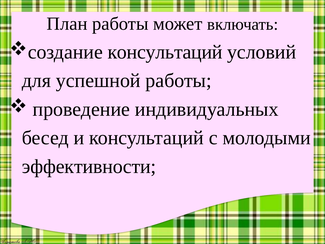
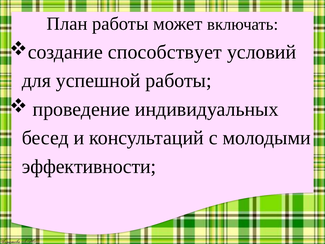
создание консультаций: консультаций -> способствует
